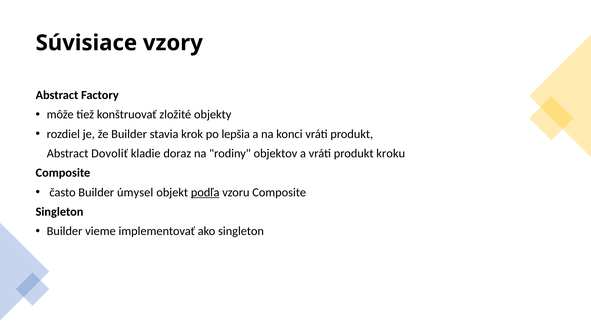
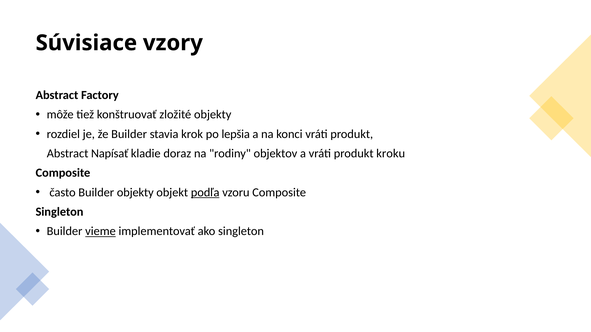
Dovoliť: Dovoliť -> Napísať
Builder úmysel: úmysel -> objekty
vieme underline: none -> present
